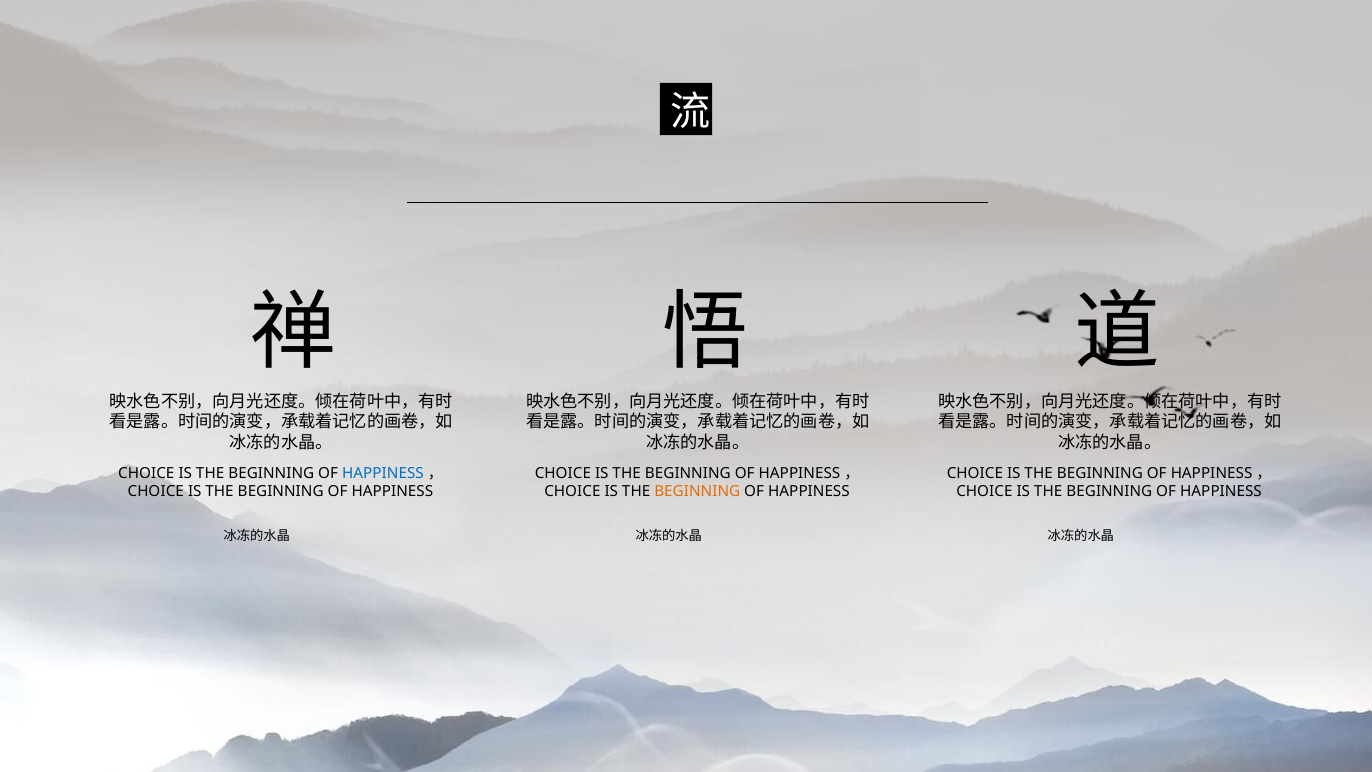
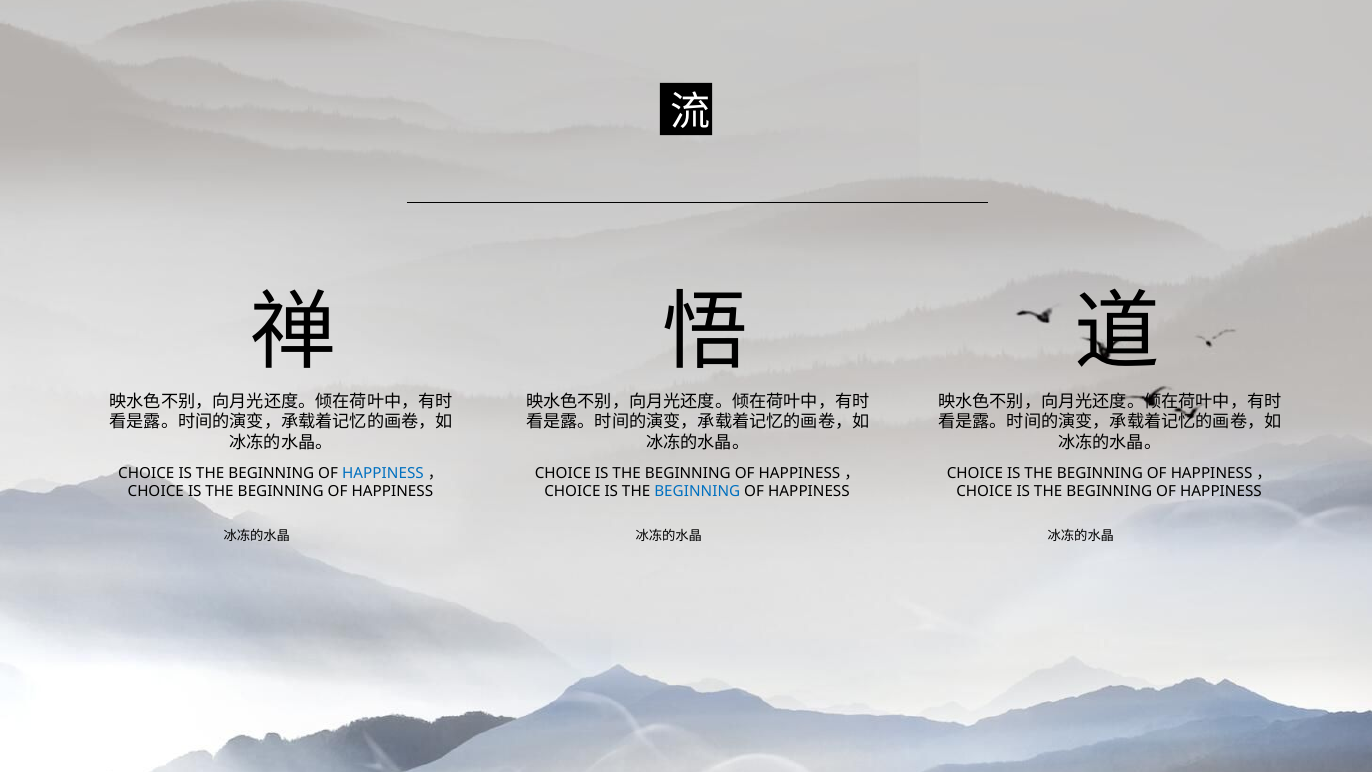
BEGINNING at (697, 492) colour: orange -> blue
